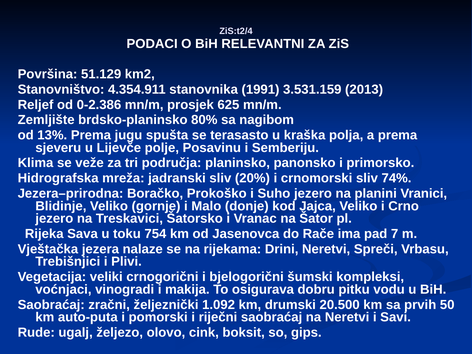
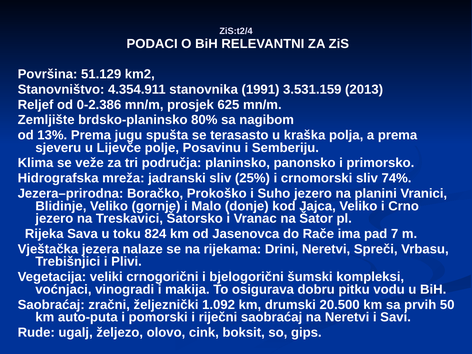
20%: 20% -> 25%
754: 754 -> 824
